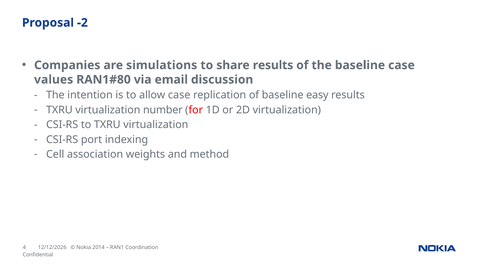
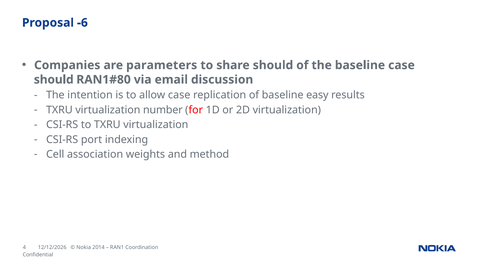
-2: -2 -> -6
simulations: simulations -> parameters
share results: results -> should
values at (54, 80): values -> should
